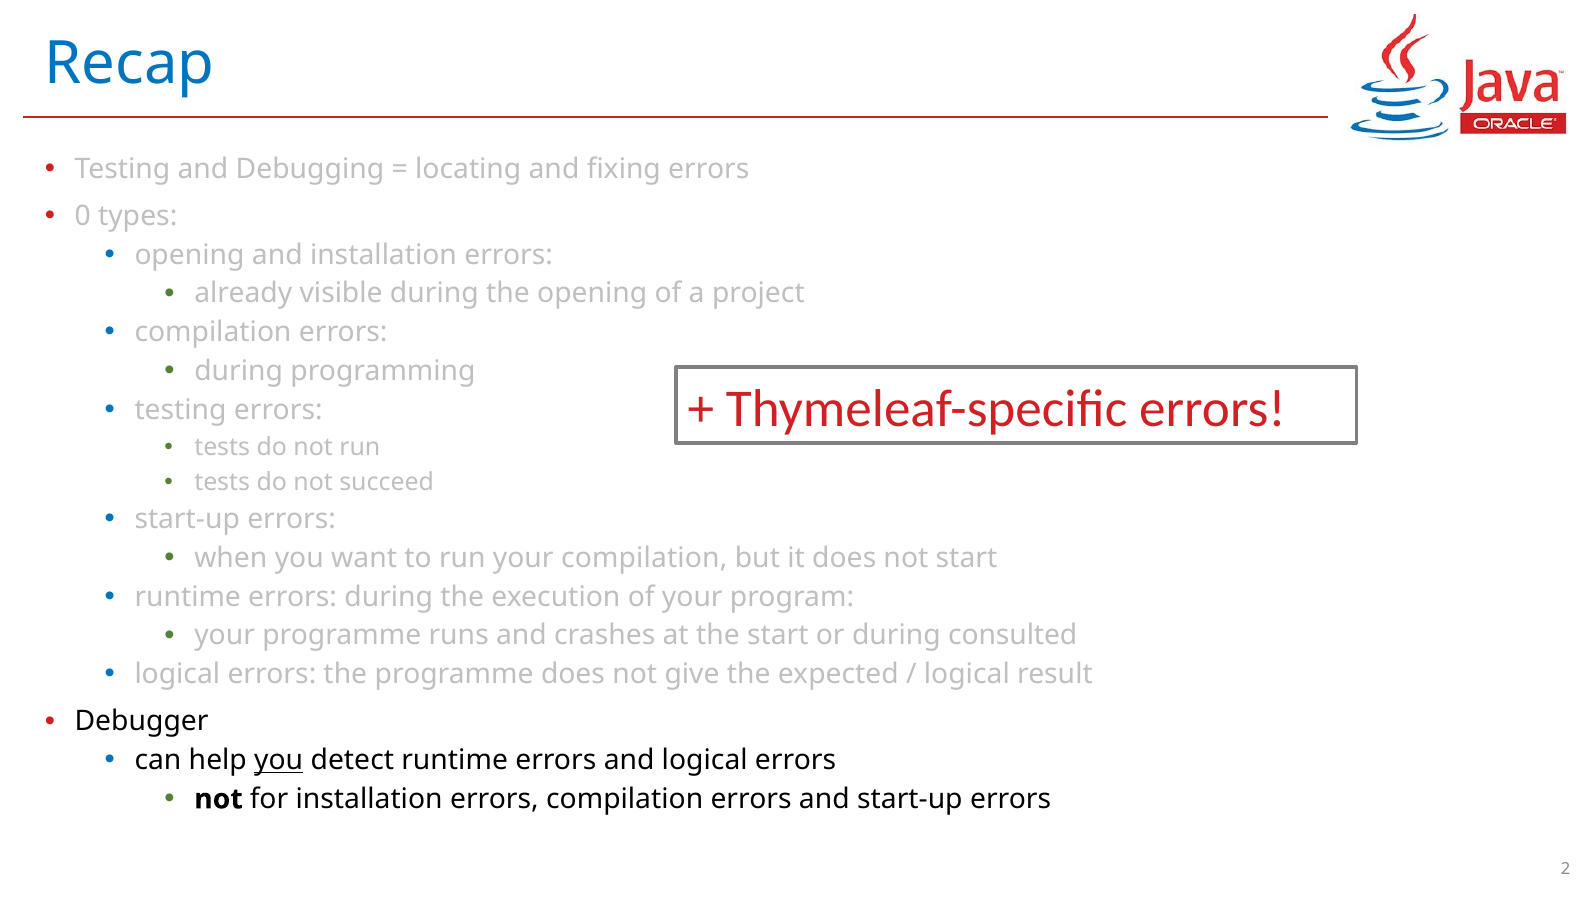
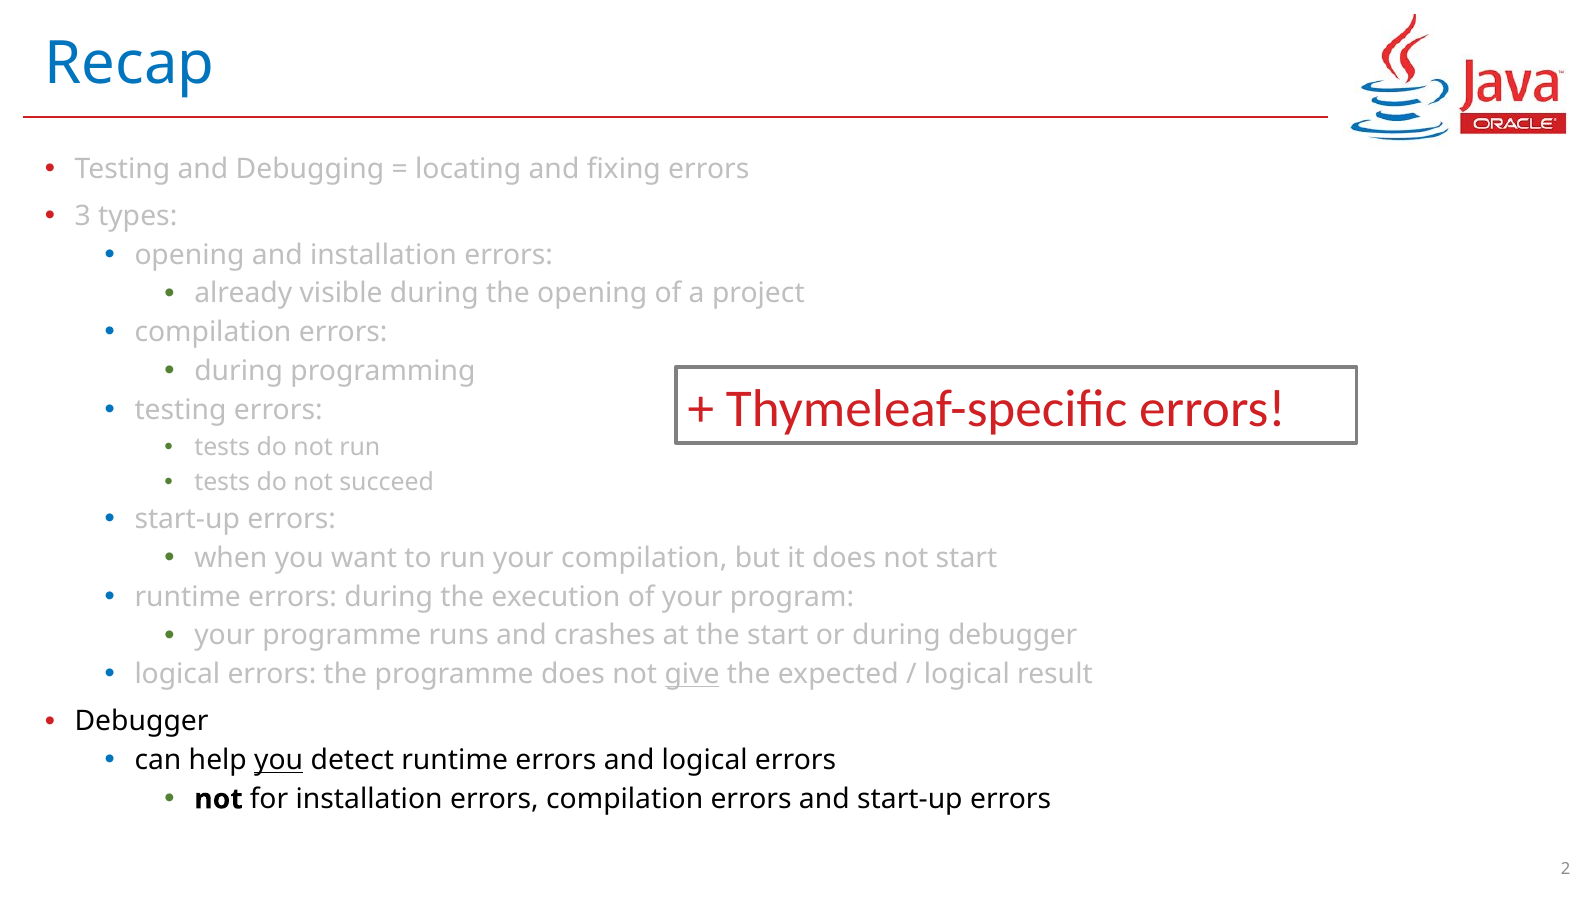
0: 0 -> 3
during consulted: consulted -> debugger
give underline: none -> present
